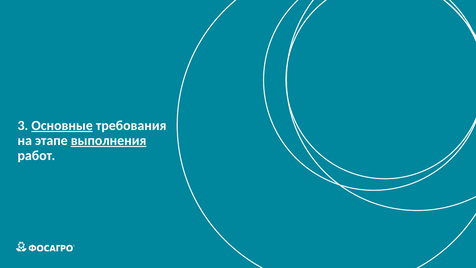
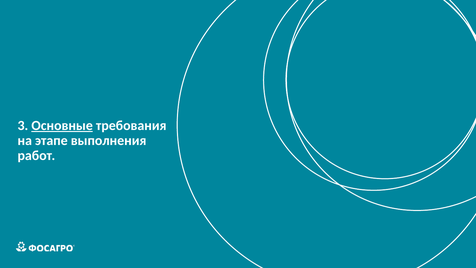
выполнения underline: present -> none
